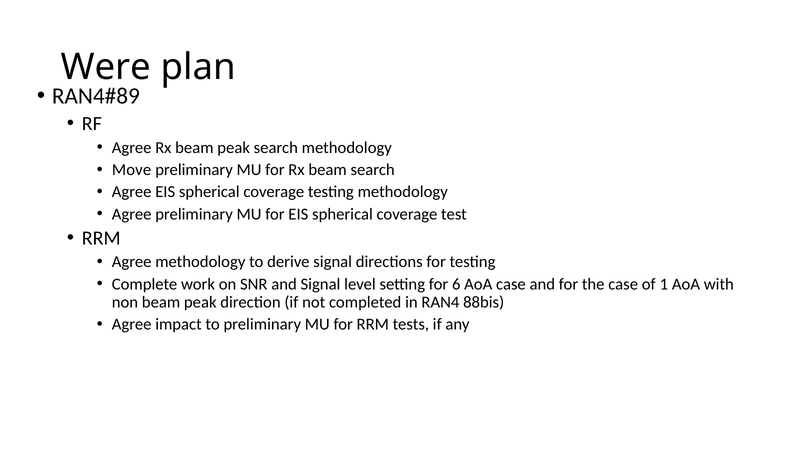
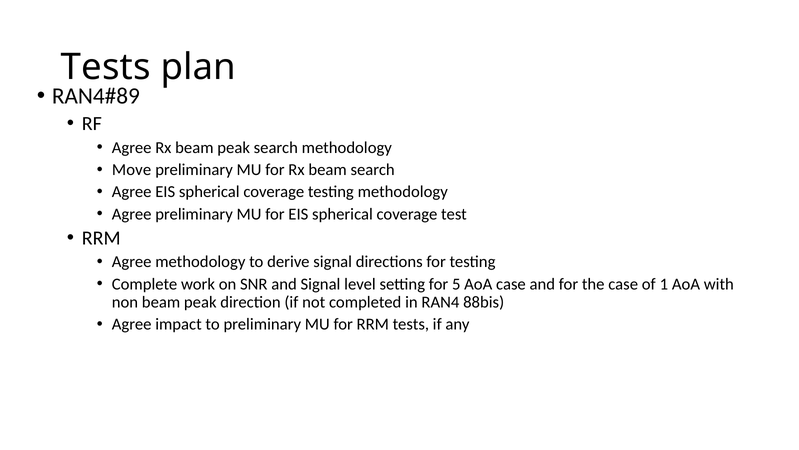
Were at (106, 67): Were -> Tests
6: 6 -> 5
